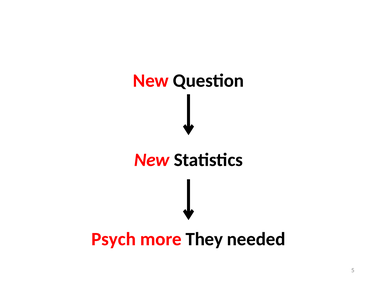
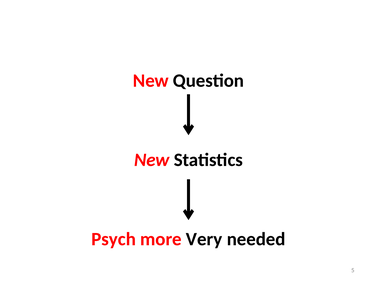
They: They -> Very
